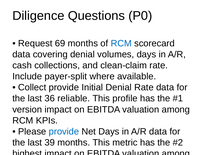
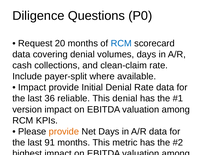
69: 69 -> 20
Collect at (32, 88): Collect -> Impact
This profile: profile -> denial
provide at (64, 132) colour: blue -> orange
39: 39 -> 91
